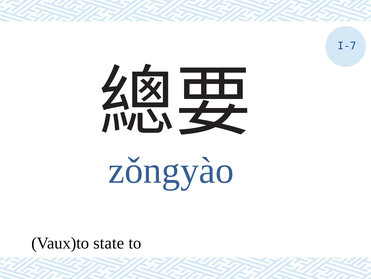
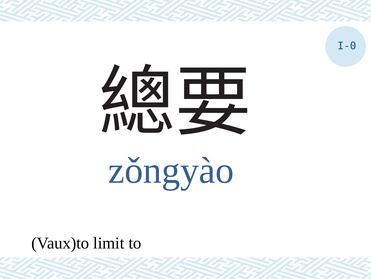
I-7: I-7 -> I-0
state: state -> limit
